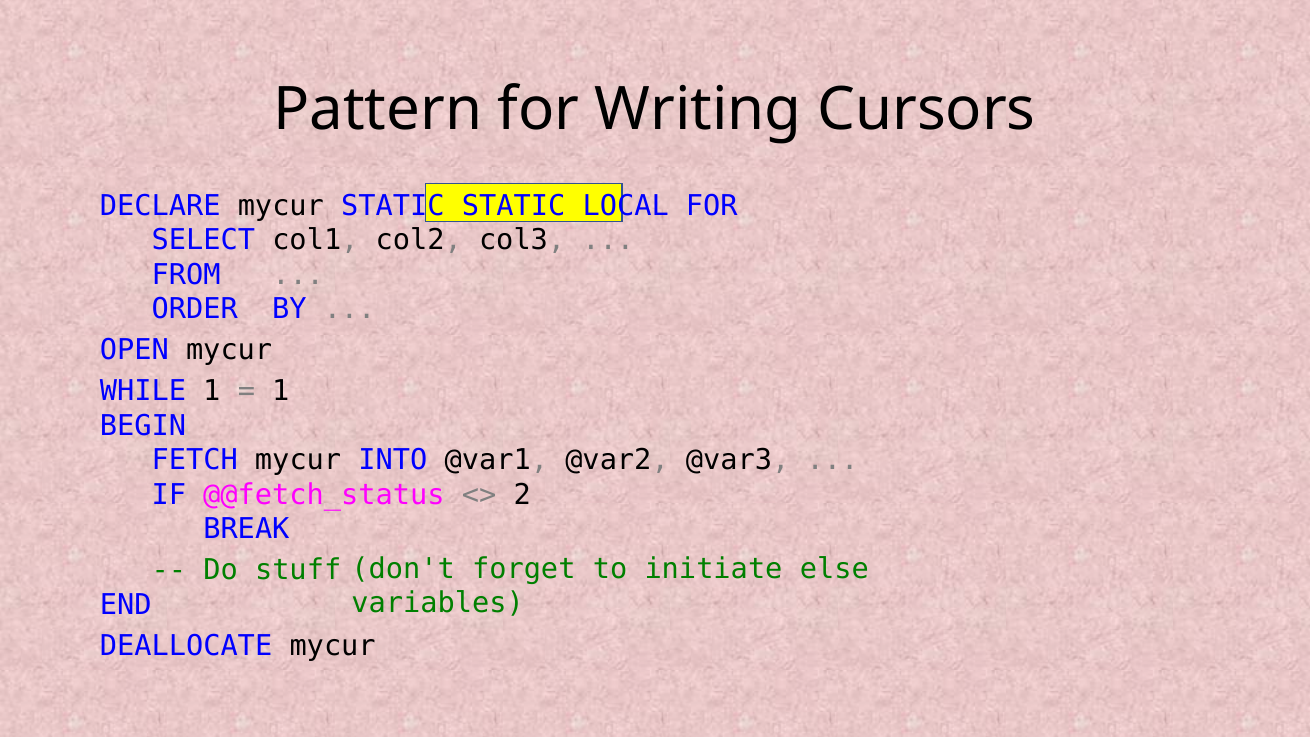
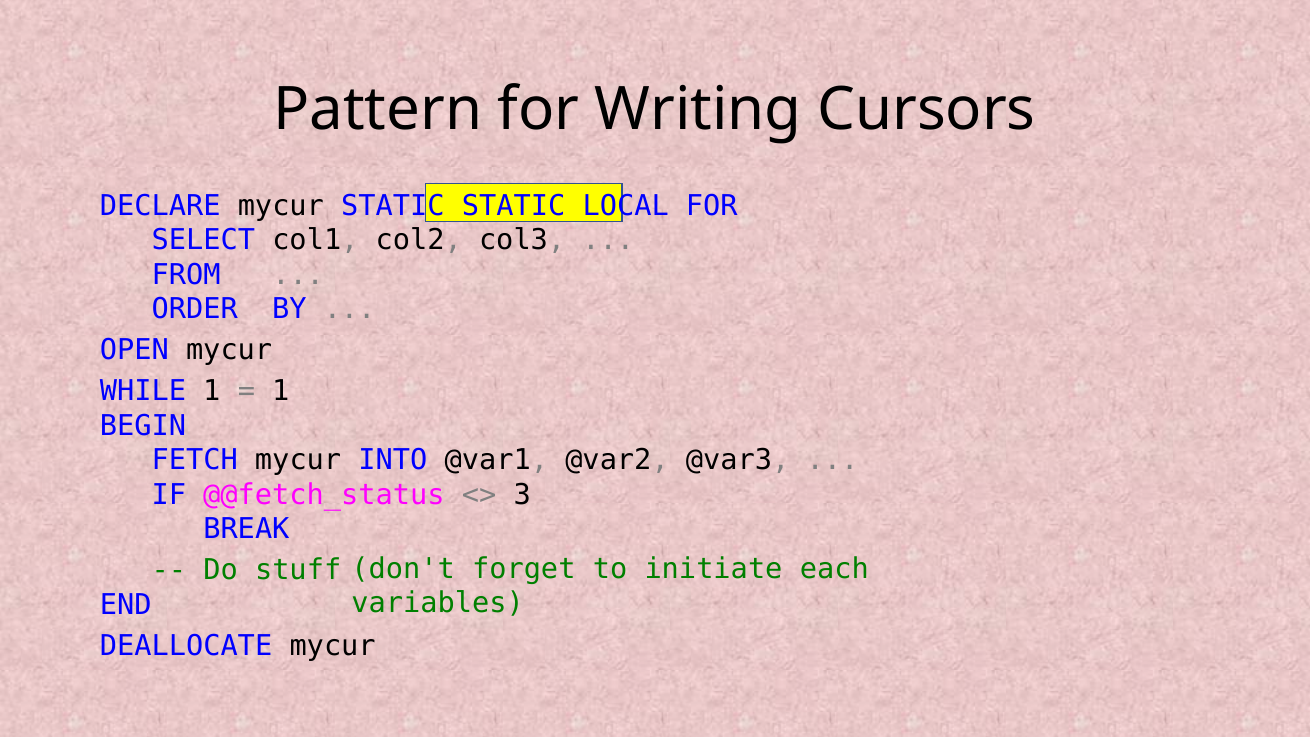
2: 2 -> 3
else: else -> each
